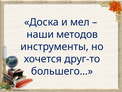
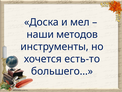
друг-то: друг-то -> есть-то
